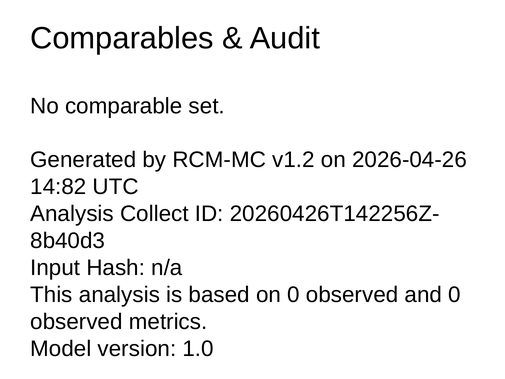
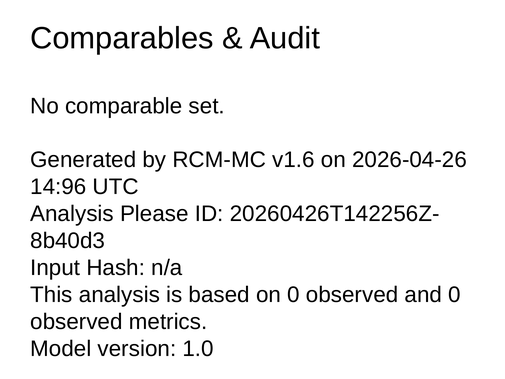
v1.2: v1.2 -> v1.6
14:82: 14:82 -> 14:96
Collect: Collect -> Please
